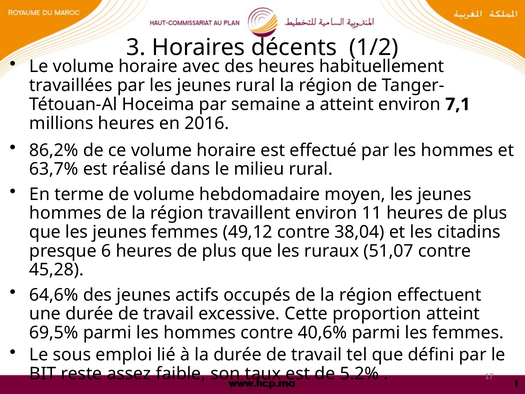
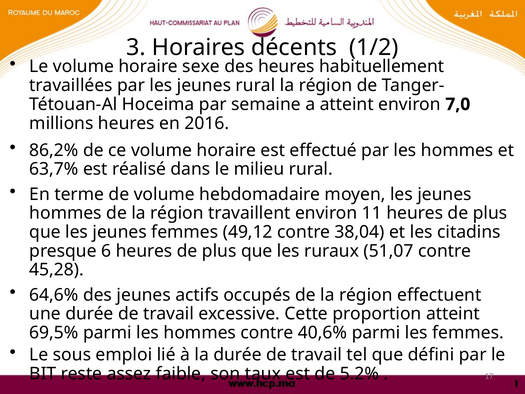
avec: avec -> sexe
7,1: 7,1 -> 7,0
